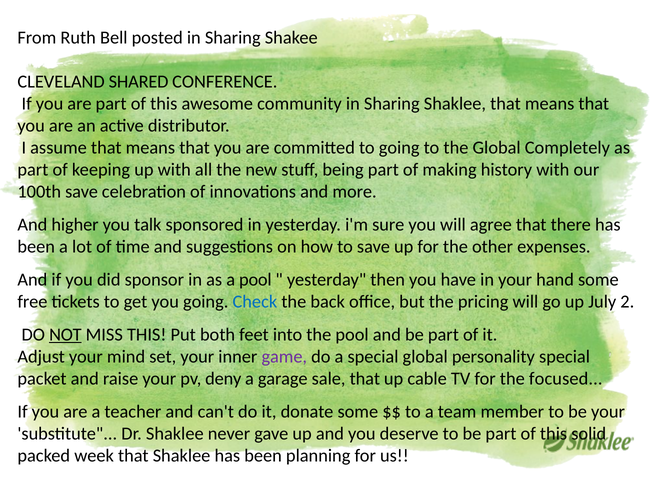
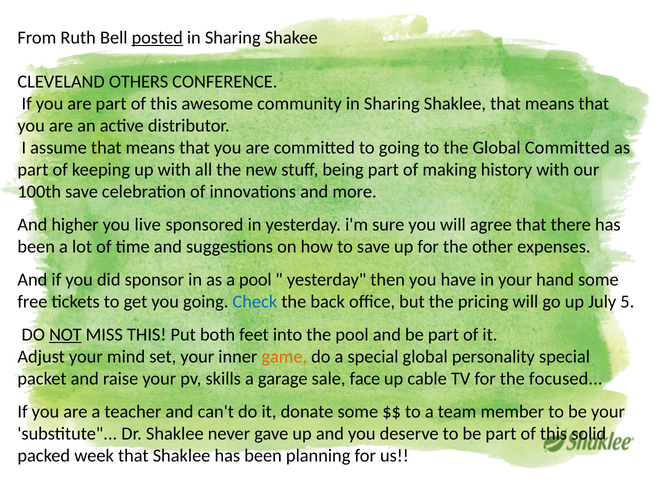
posted underline: none -> present
SHARED: SHARED -> OTHERS
Global Completely: Completely -> Committed
talk: talk -> live
2: 2 -> 5
game colour: purple -> orange
deny: deny -> skills
sale that: that -> face
